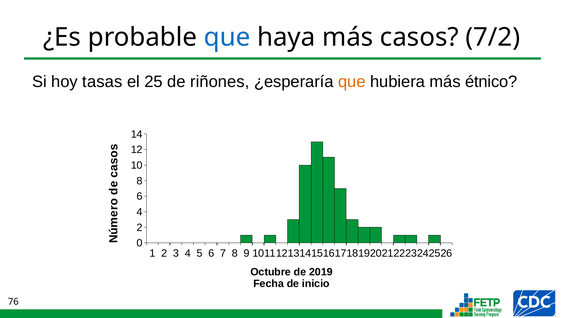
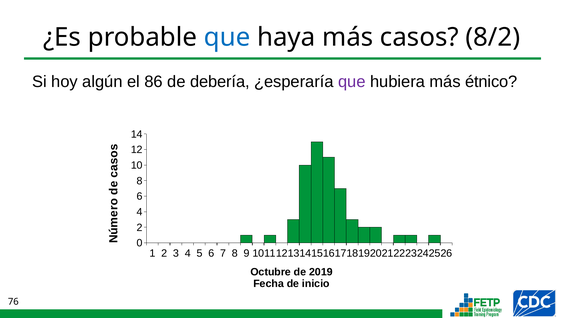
7/2: 7/2 -> 8/2
tasas: tasas -> algún
25: 25 -> 86
riñones: riñones -> debería
que at (352, 82) colour: orange -> purple
